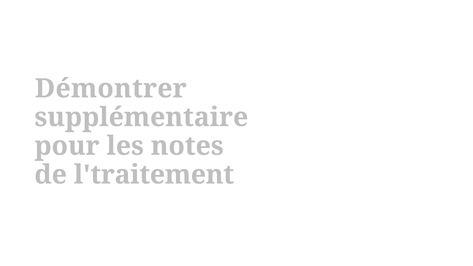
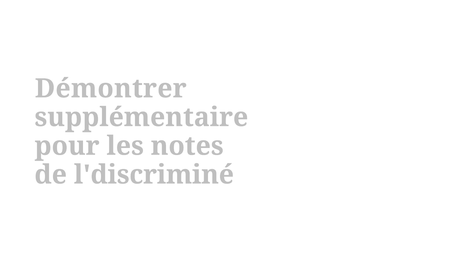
l'traitement: l'traitement -> l'discriminé
